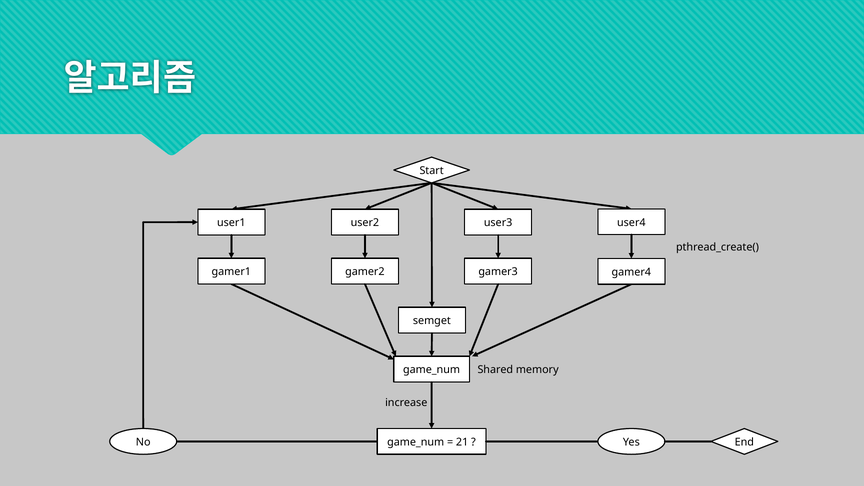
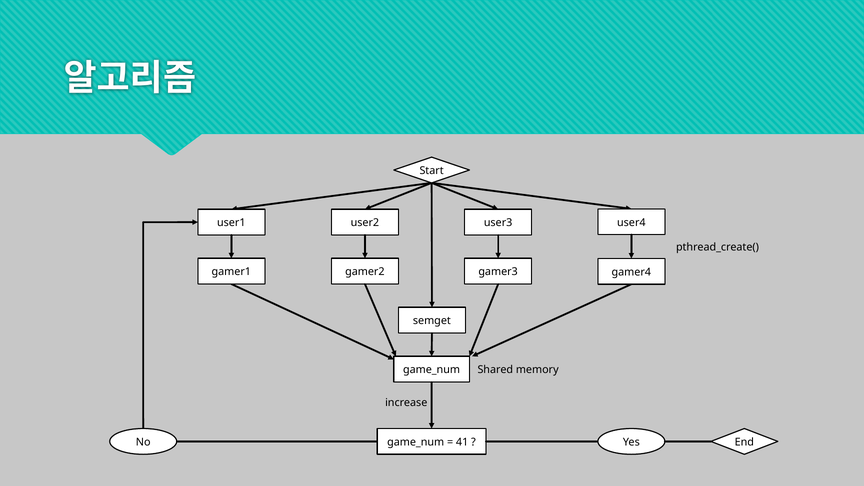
21: 21 -> 41
